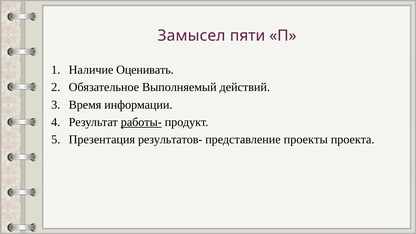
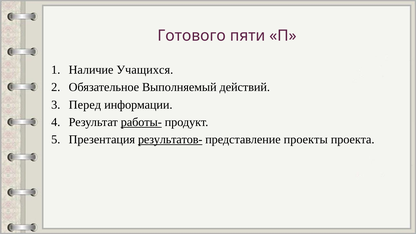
Замысел: Замысел -> Готового
Оценивать: Оценивать -> Учащихся
Время: Время -> Перед
результатов- underline: none -> present
